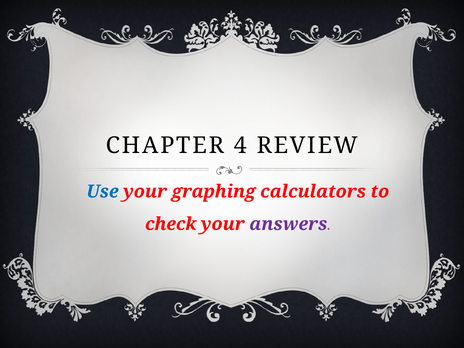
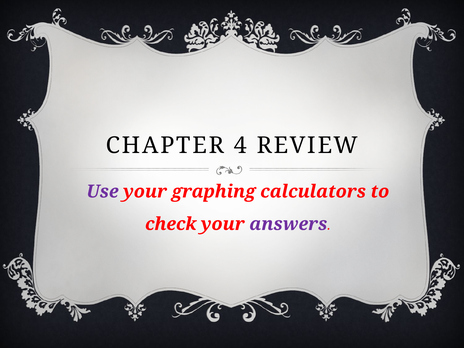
Use colour: blue -> purple
